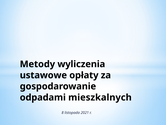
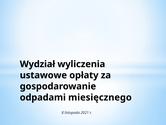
Metody: Metody -> Wydział
mieszkalnych: mieszkalnych -> miesięcznego
